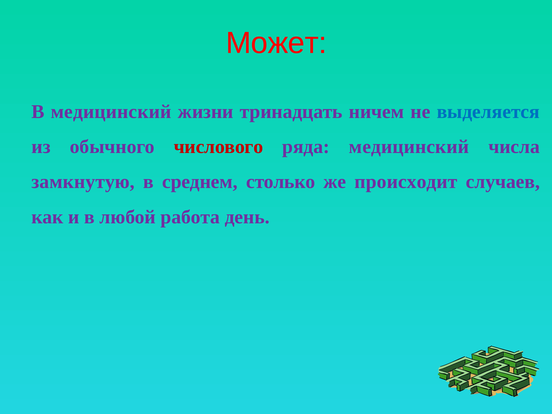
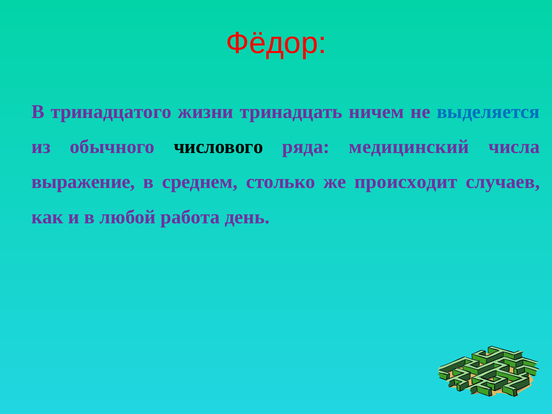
Может: Может -> Фёдор
В медицинский: медицинский -> тринадцатого
числового colour: red -> black
замкнутую: замкнутую -> выражение
